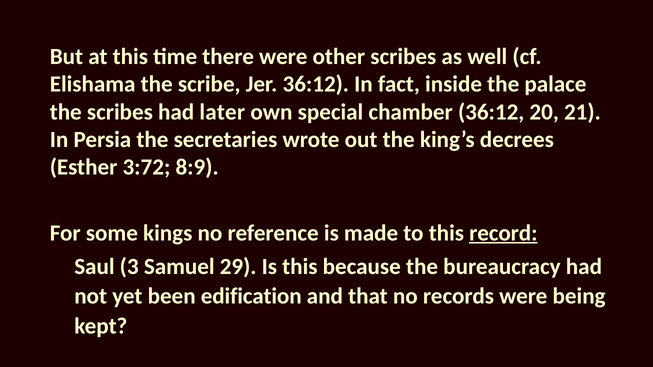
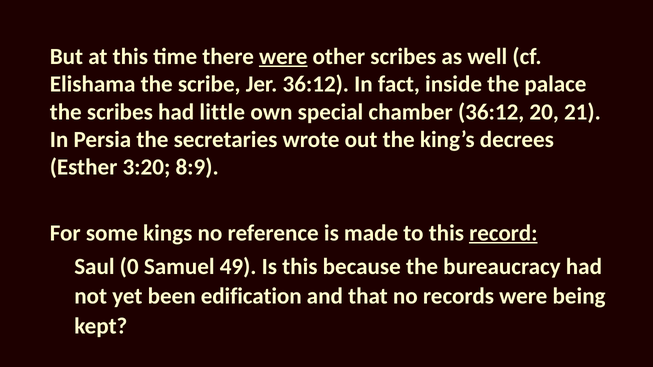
were at (283, 57) underline: none -> present
later: later -> little
3:72: 3:72 -> 3:20
3: 3 -> 0
29: 29 -> 49
